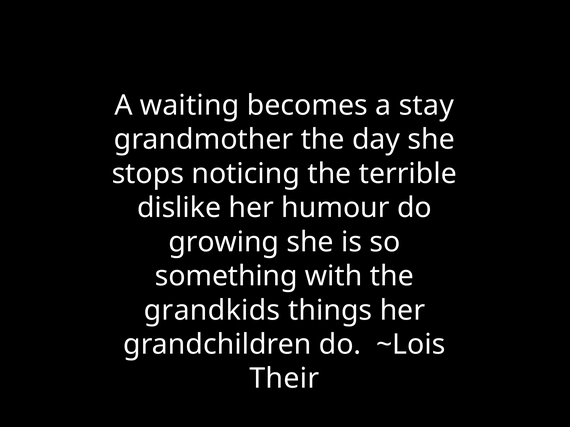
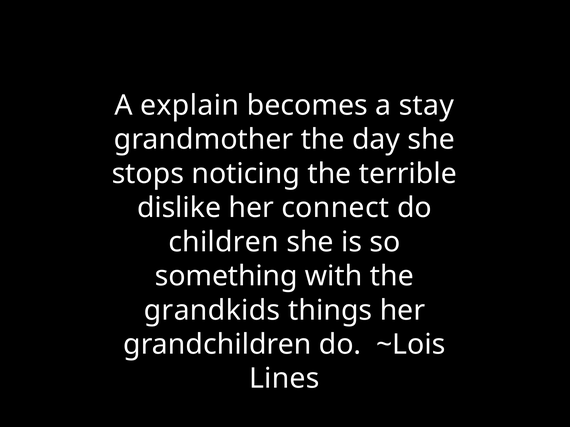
waiting: waiting -> explain
humour: humour -> connect
growing: growing -> children
Their: Their -> Lines
